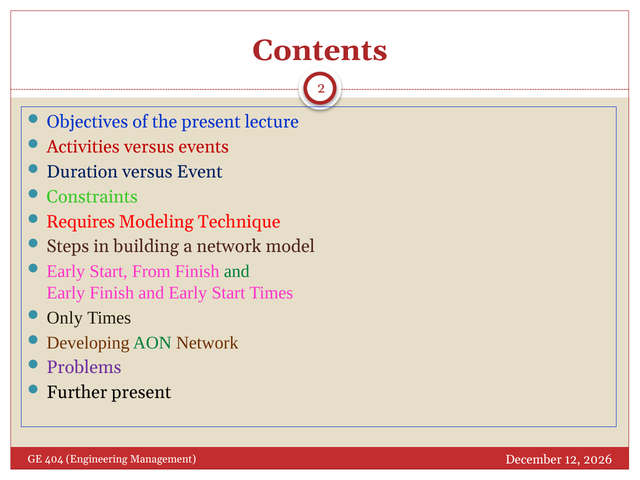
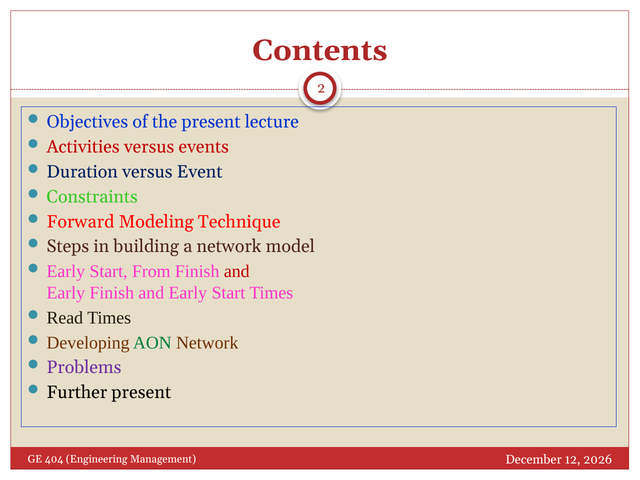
Requires: Requires -> Forward
and at (237, 271) colour: green -> red
Only: Only -> Read
